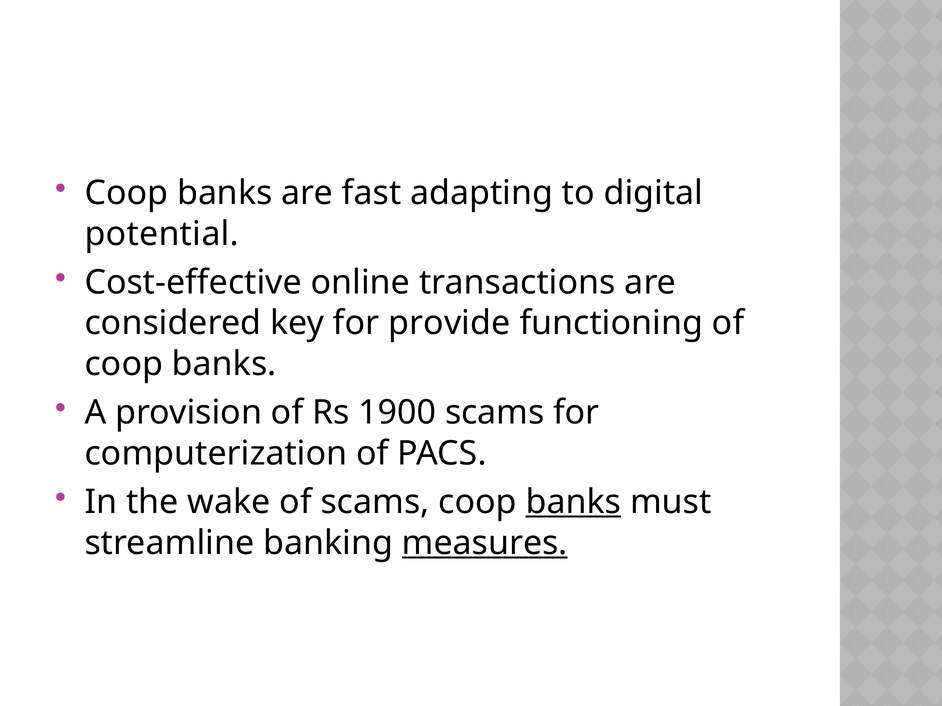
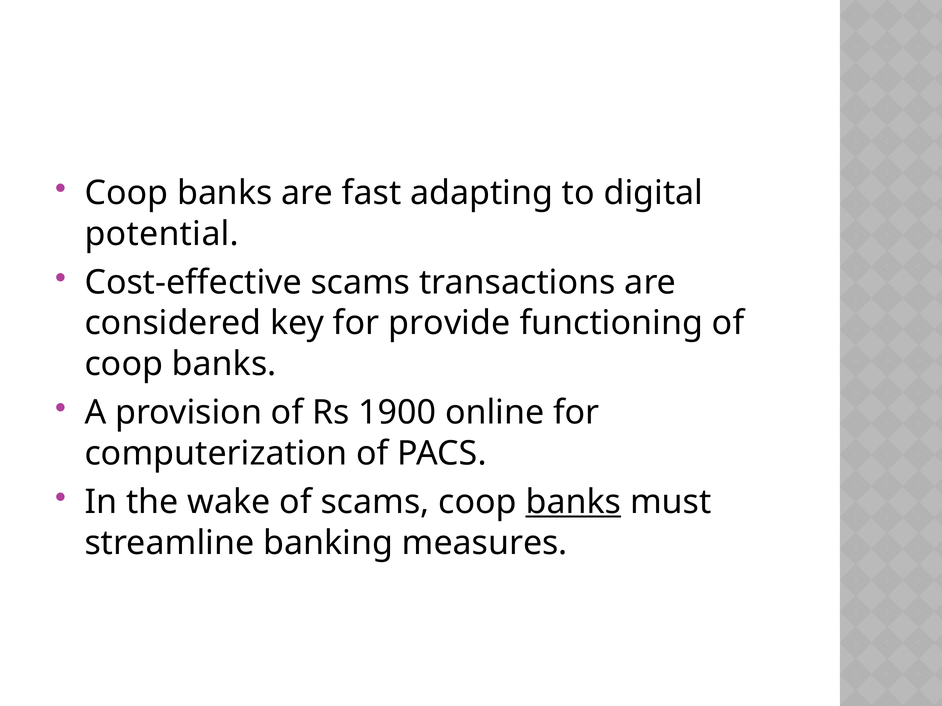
Cost-effective online: online -> scams
1900 scams: scams -> online
measures underline: present -> none
